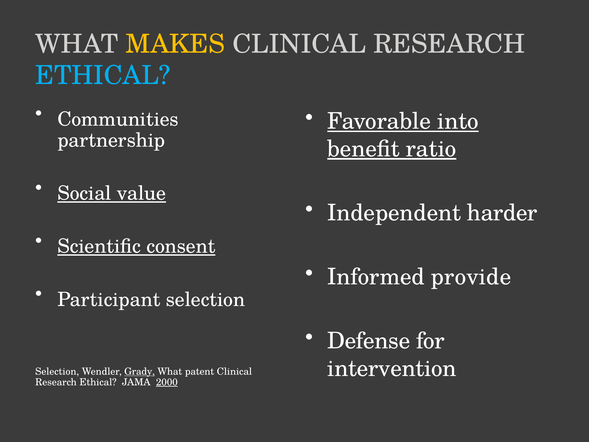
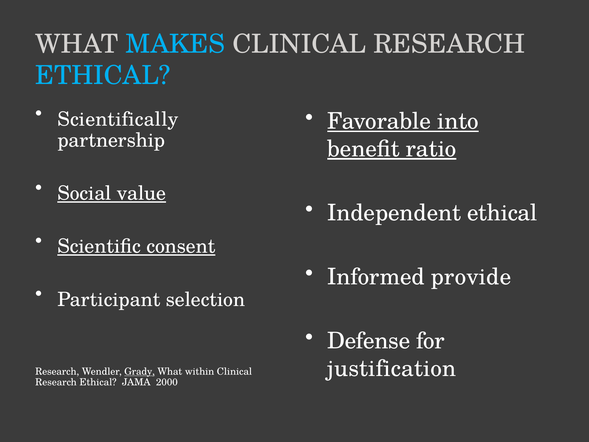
MAKES colour: yellow -> light blue
Communities: Communities -> Scientifically
Independent harder: harder -> ethical
intervention: intervention -> justification
Selection at (57, 371): Selection -> Research
patent: patent -> within
2000 underline: present -> none
